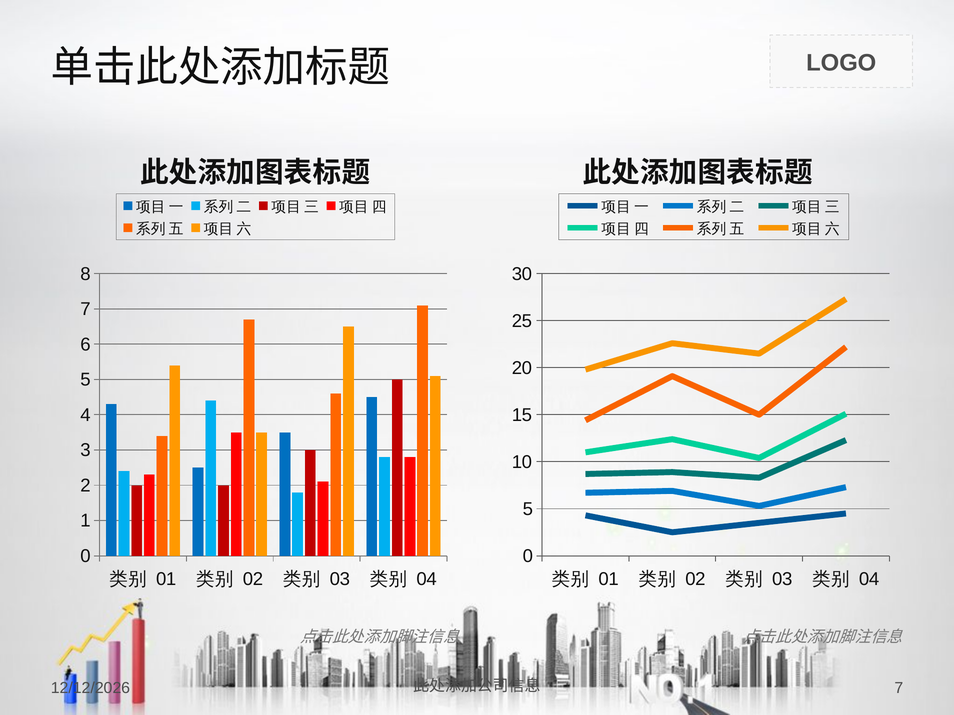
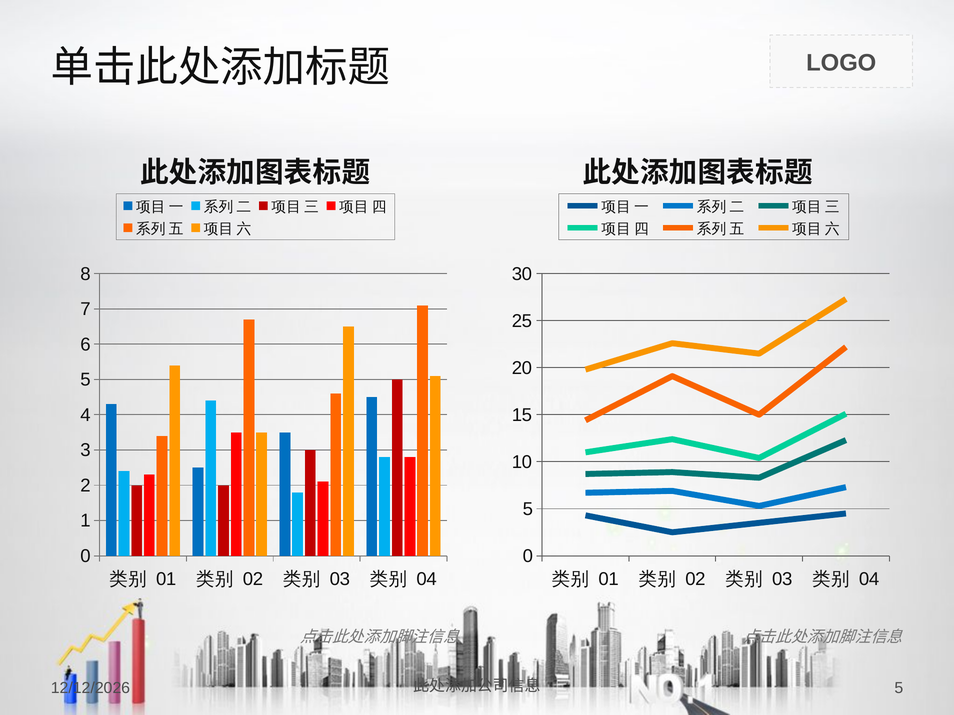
7 at (899, 688): 7 -> 5
